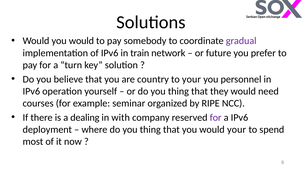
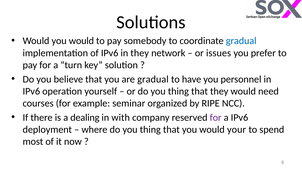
gradual at (241, 41) colour: purple -> blue
in train: train -> they
future: future -> issues
are country: country -> gradual
to your: your -> have
